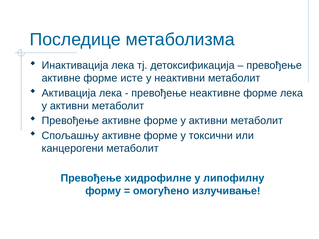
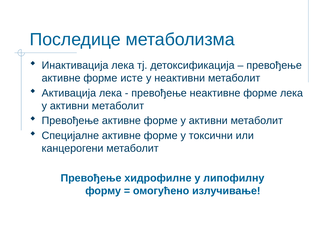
Спољашњу: Спољашњу -> Специјалне
